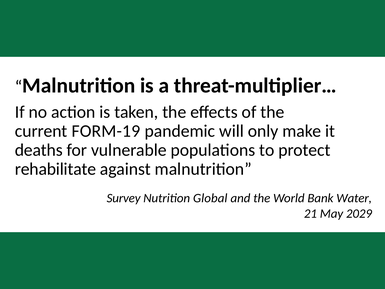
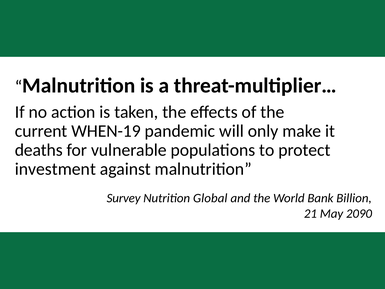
FORM-19: FORM-19 -> WHEN-19
rehabilitate: rehabilitate -> investment
Water: Water -> Billion
2029: 2029 -> 2090
